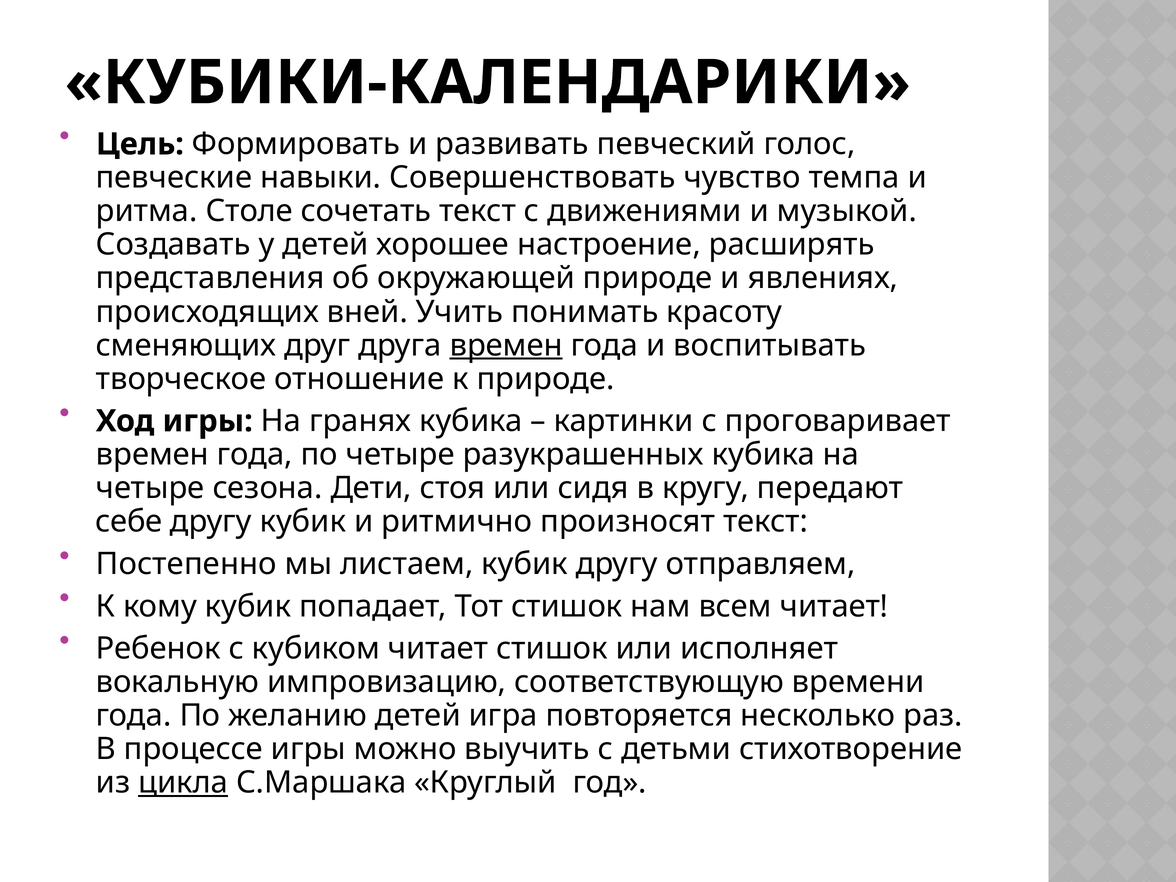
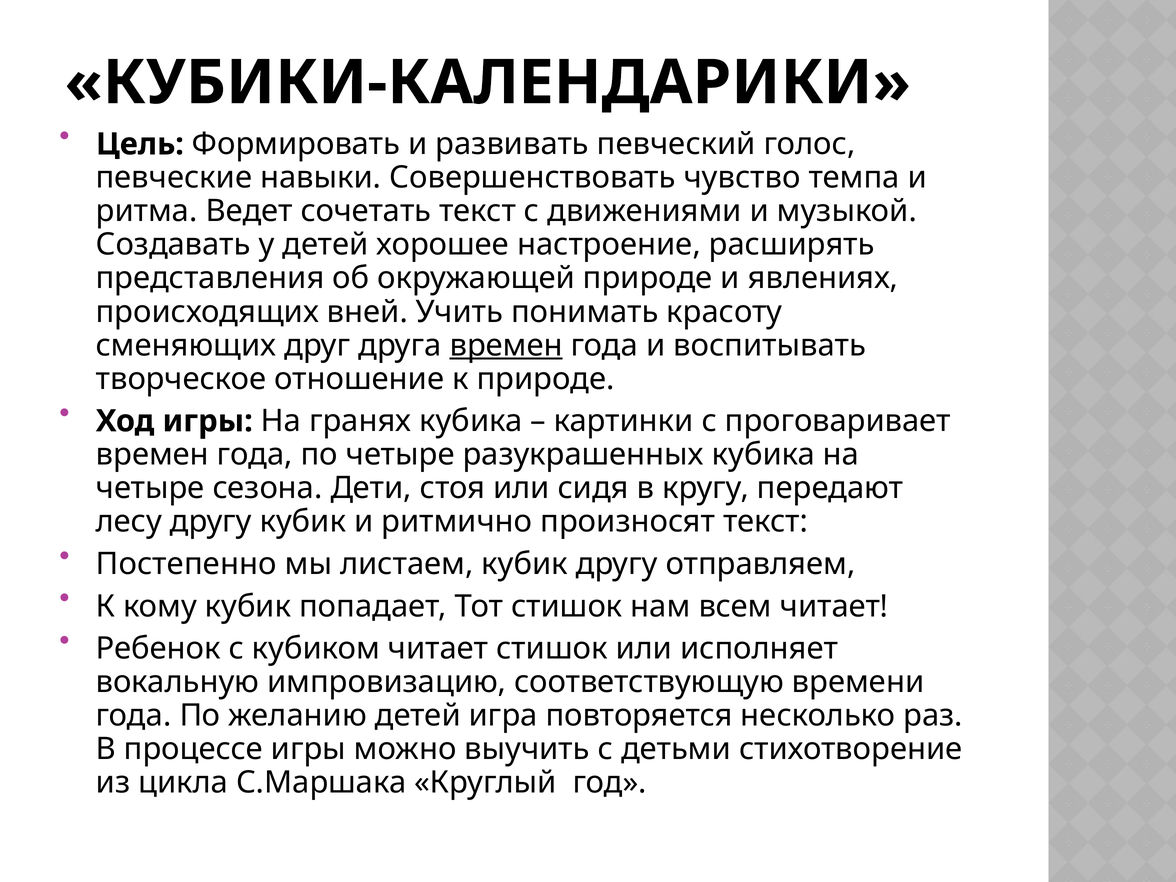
Столе: Столе -> Ведет
себе: себе -> лесу
цикла underline: present -> none
